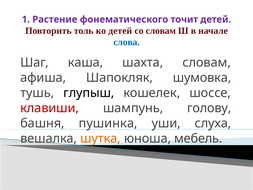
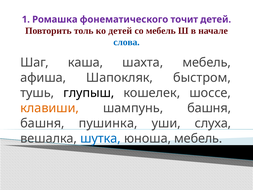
Растение: Растение -> Ромашка
со словам: словам -> мебель
шахта словам: словам -> мебель
шумовка: шумовка -> быстром
клавиши colour: red -> orange
шампунь голову: голову -> башня
шутка colour: orange -> blue
